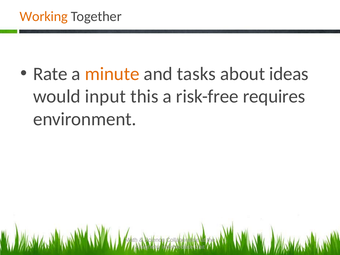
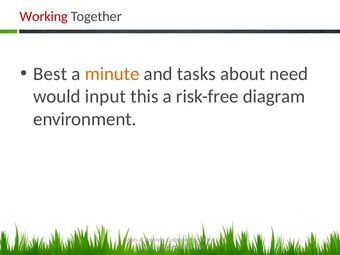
Working colour: orange -> red
Rate: Rate -> Best
ideas: ideas -> need
requires: requires -> diagram
